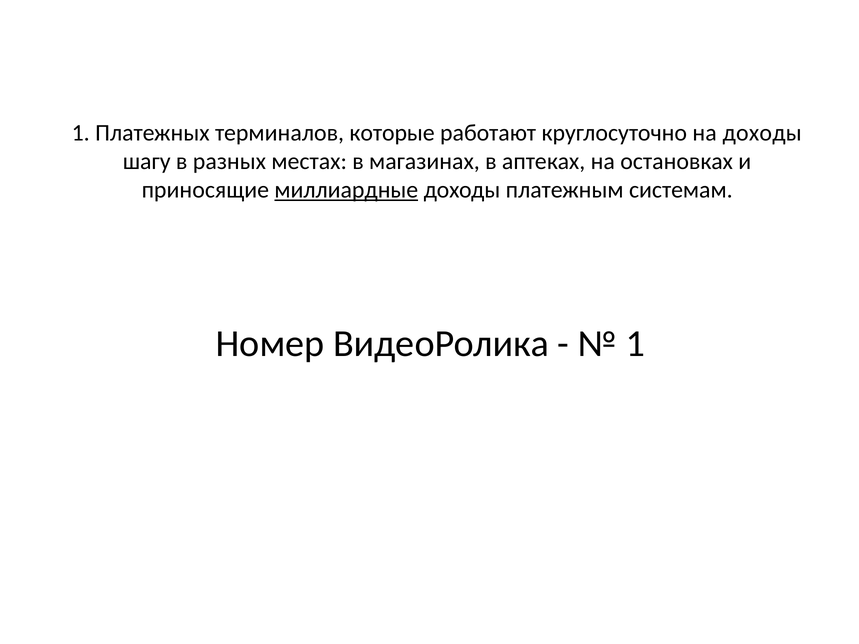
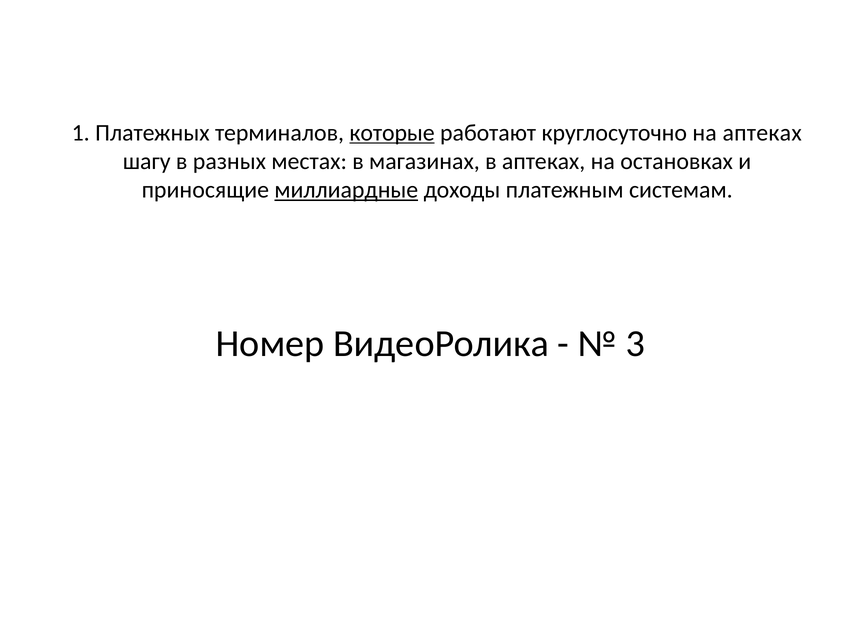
которые underline: none -> present
на доходы: доходы -> аптеках
1 at (635, 344): 1 -> 3
